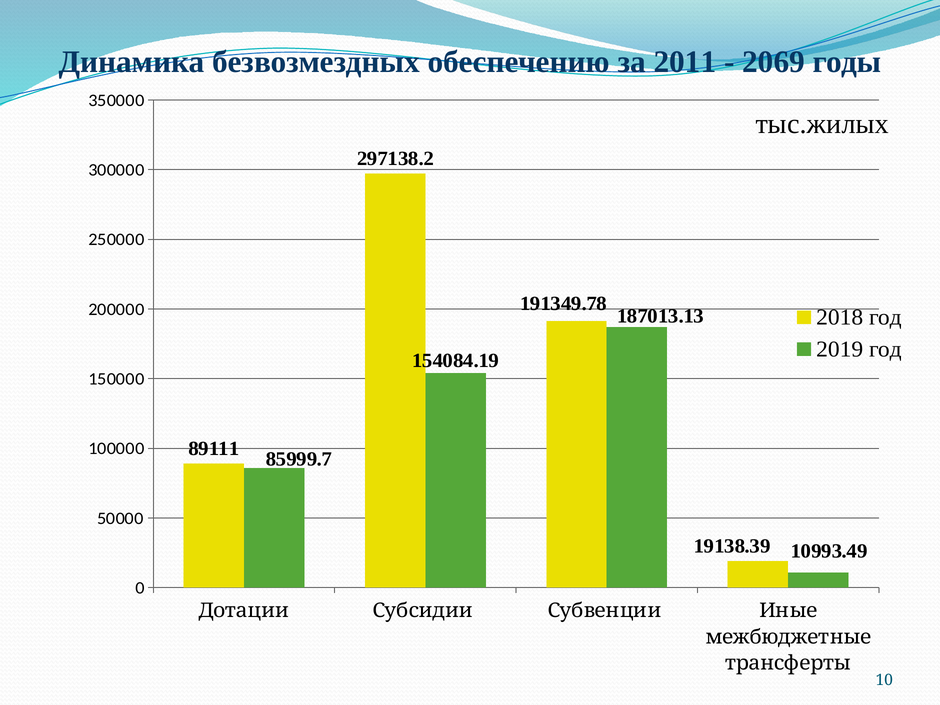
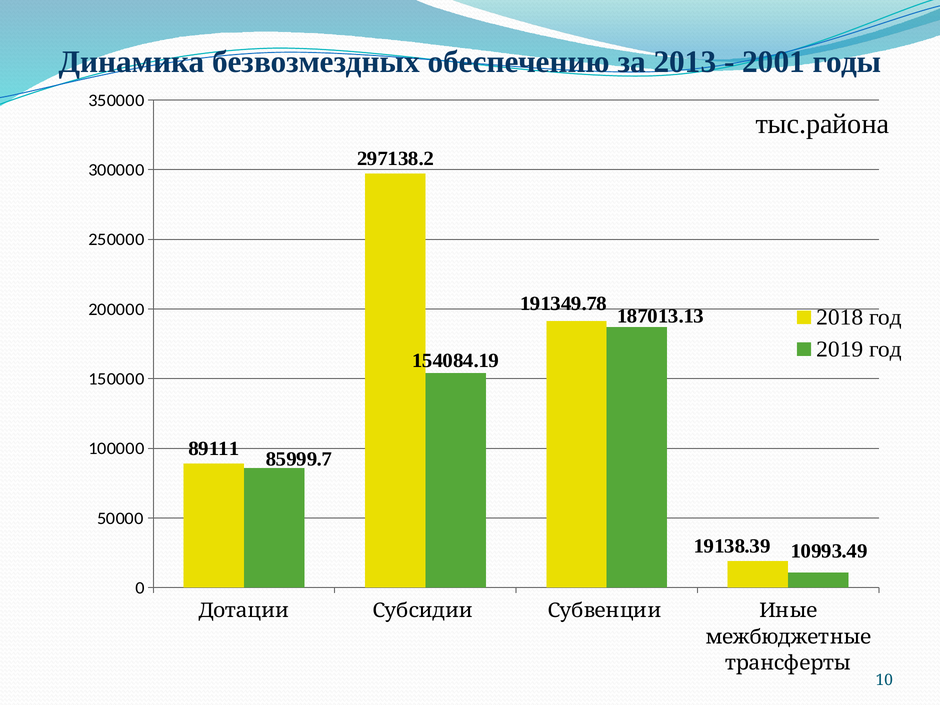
2011: 2011 -> 2013
2069: 2069 -> 2001
тыс.жилых: тыс.жилых -> тыс.района
